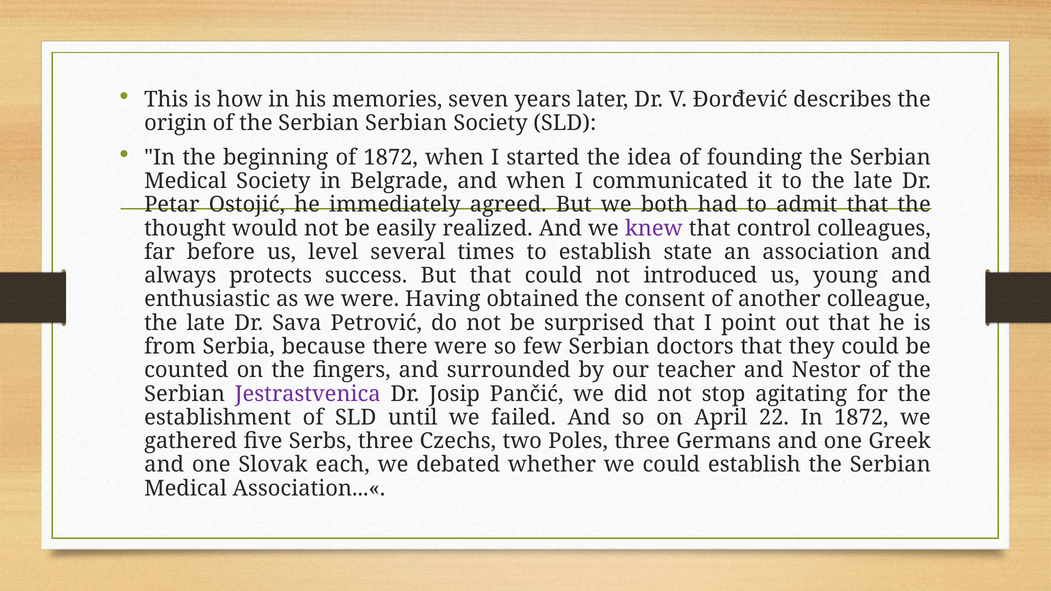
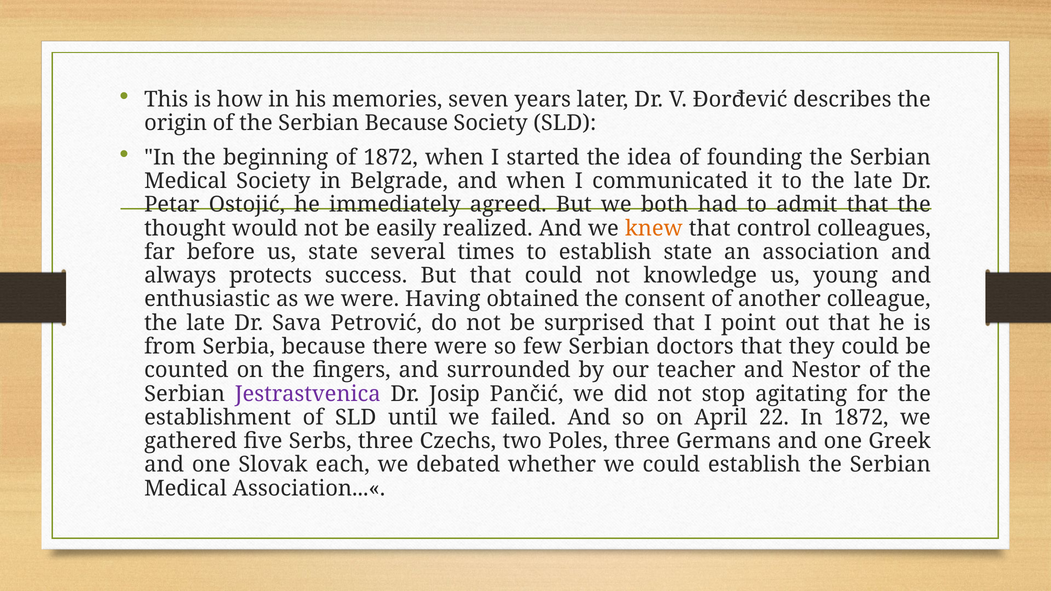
Serbian Serbian: Serbian -> Because
knew colour: purple -> orange
us level: level -> state
introduced: introduced -> knowledge
